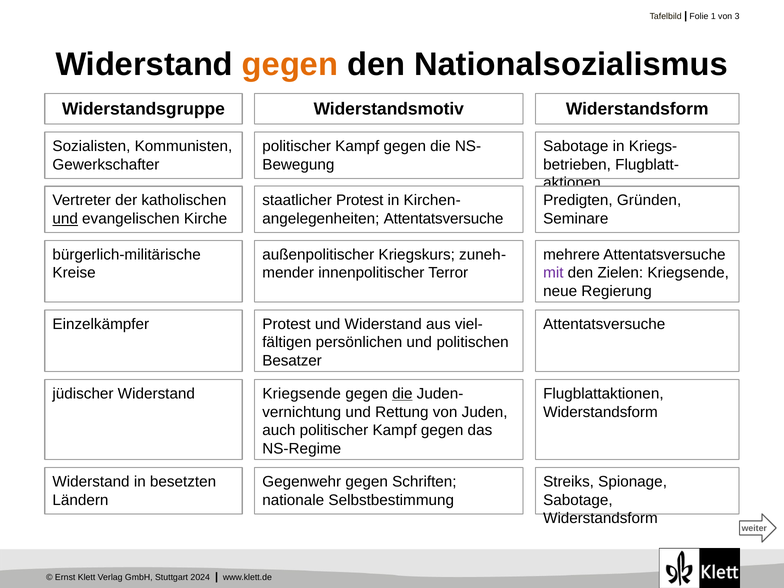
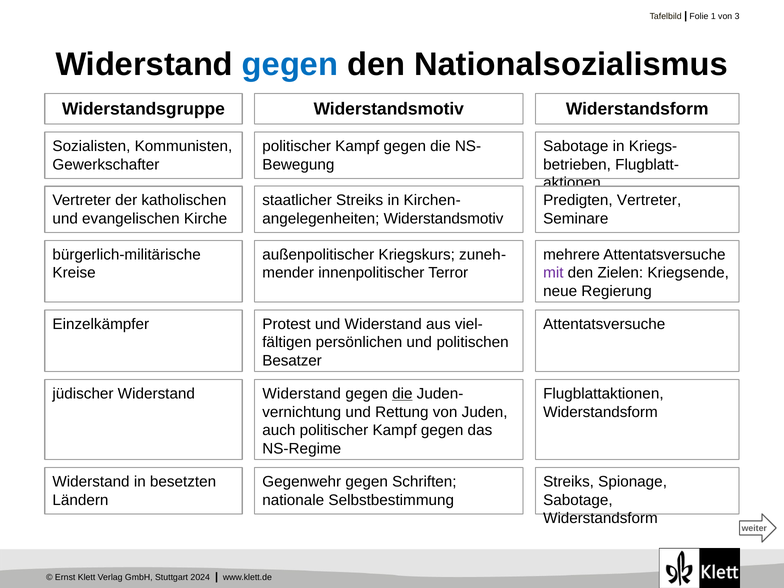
gegen at (290, 65) colour: orange -> blue
staatlicher Protest: Protest -> Streiks
Predigten Gründen: Gründen -> Vertreter
Attentatsversuche at (444, 219): Attentatsversuche -> Widerstandsmotiv
und at (65, 219) underline: present -> none
Widerstand Kriegsende: Kriegsende -> Widerstand
